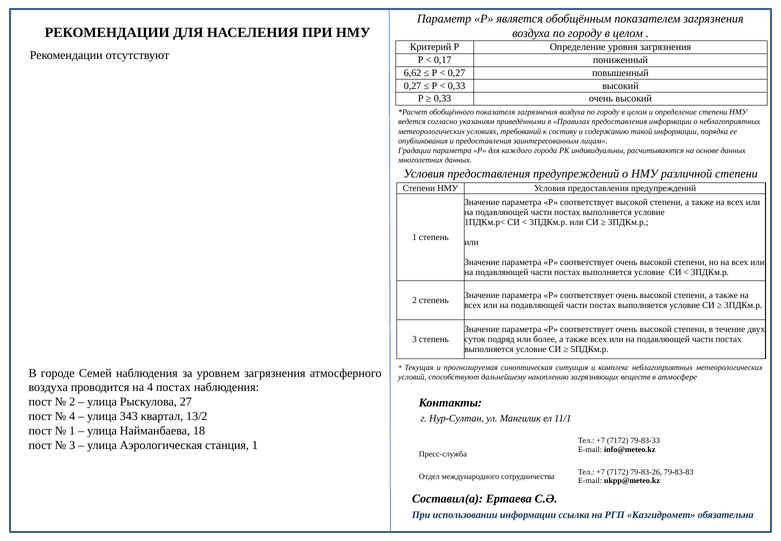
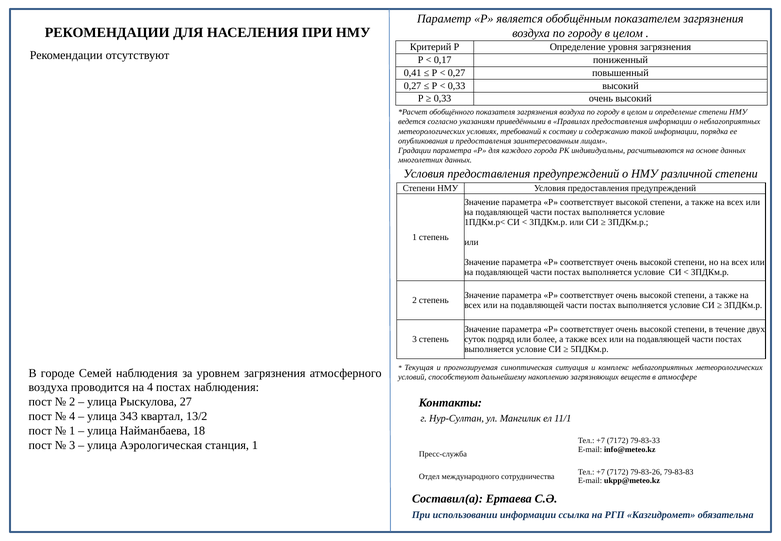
6,62: 6,62 -> 0,41
